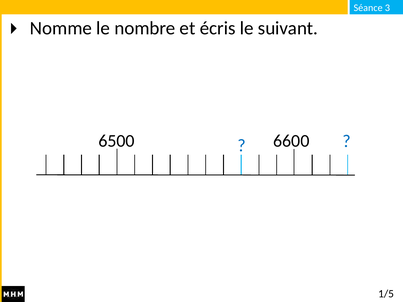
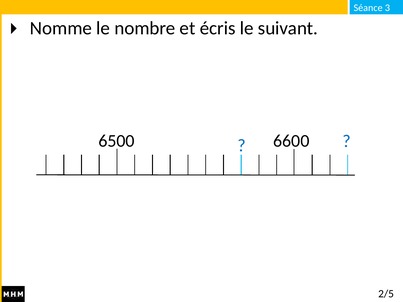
1/5: 1/5 -> 2/5
